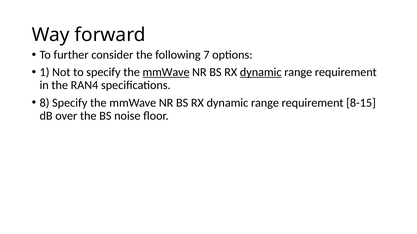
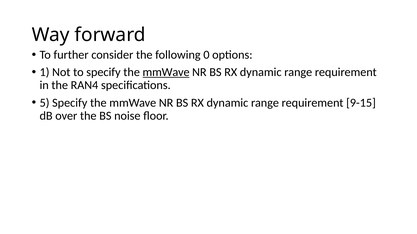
7: 7 -> 0
dynamic at (261, 72) underline: present -> none
8: 8 -> 5
8-15: 8-15 -> 9-15
